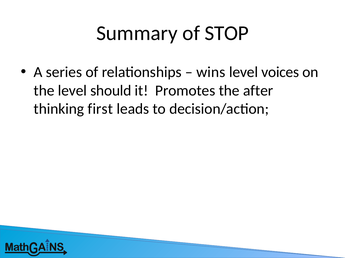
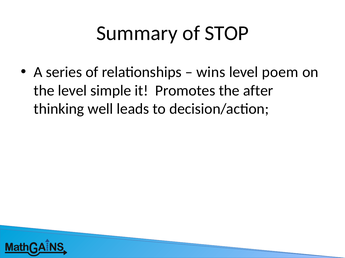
voices: voices -> poem
should: should -> simple
first: first -> well
